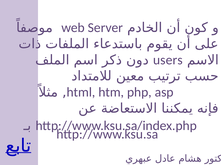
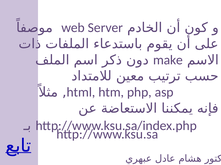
users: users -> make
